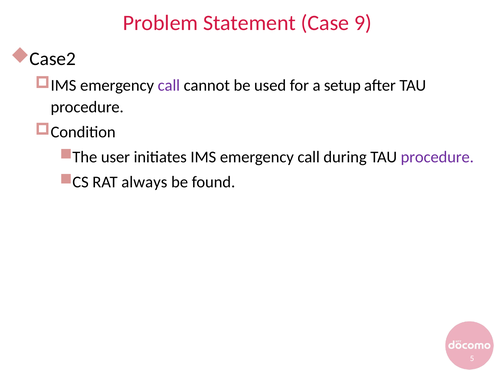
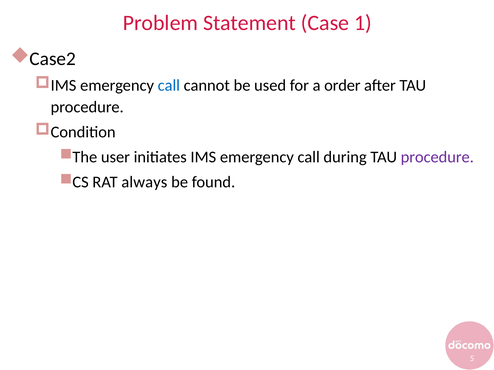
9: 9 -> 1
call at (169, 85) colour: purple -> blue
setup: setup -> order
